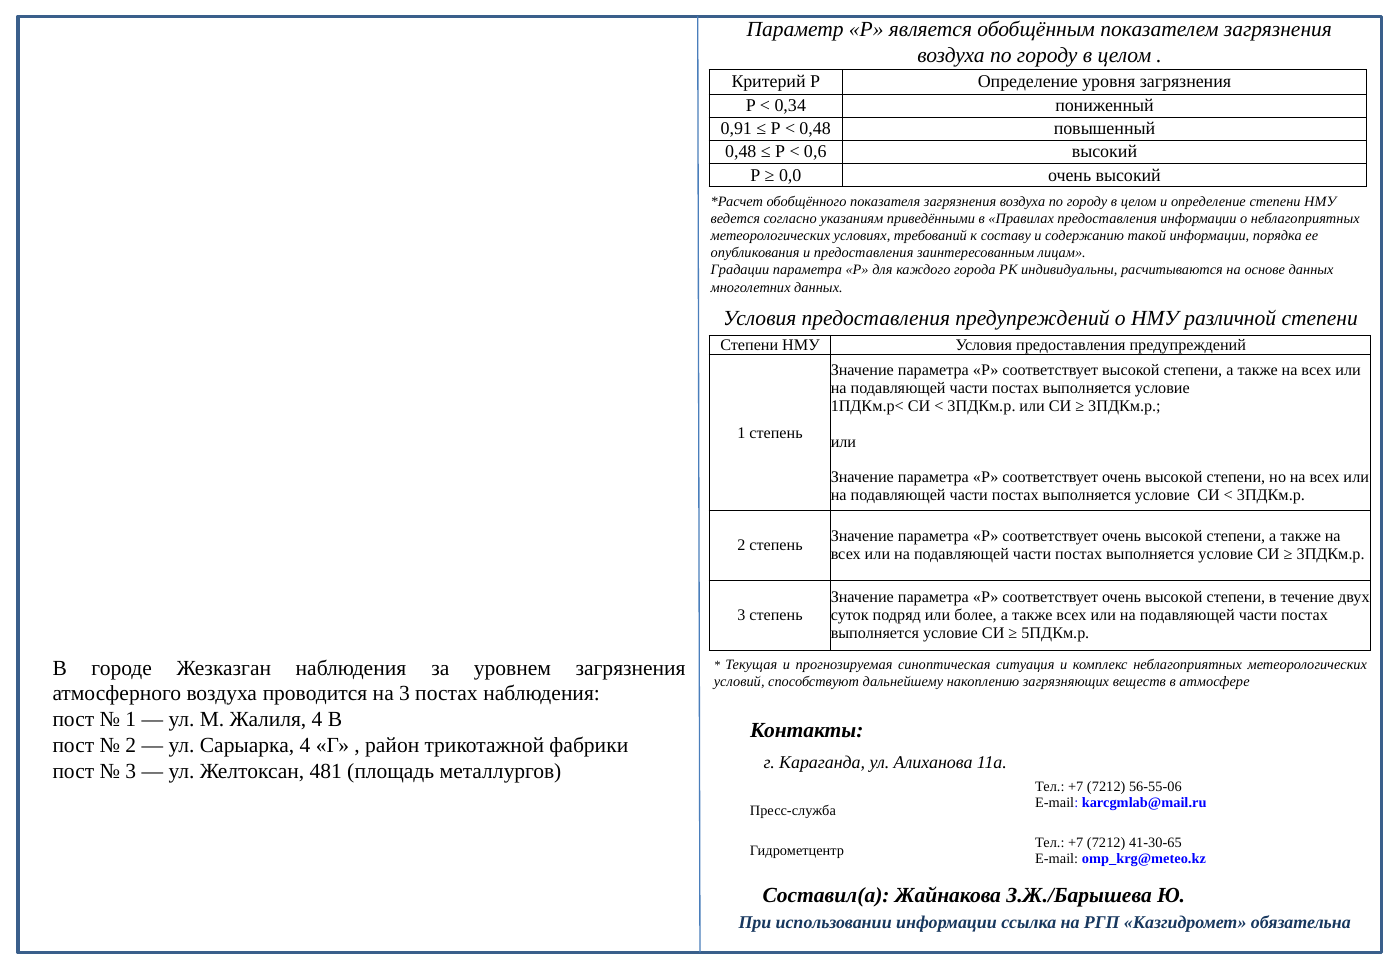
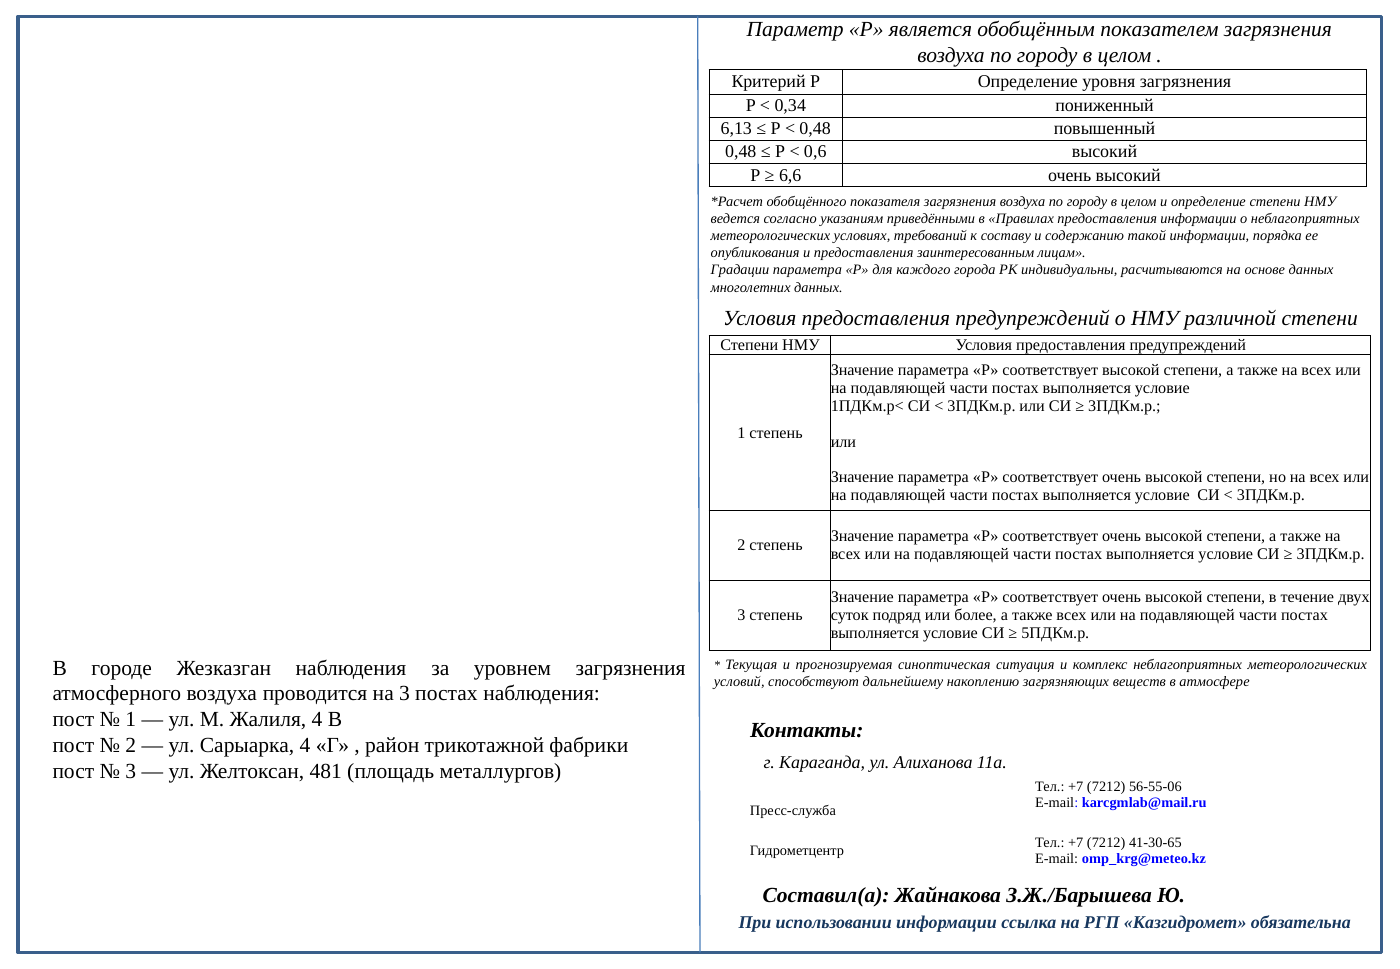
0,91: 0,91 -> 6,13
0,0: 0,0 -> 6,6
